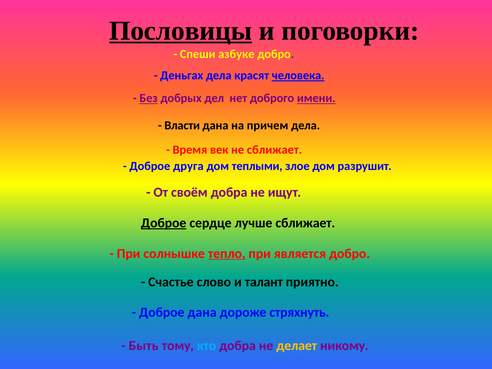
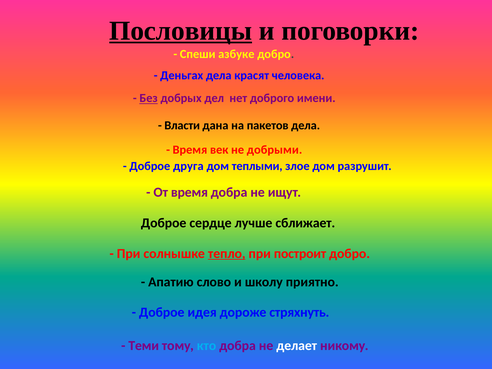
человека underline: present -> none
имени underline: present -> none
причем: причем -> пакетов
не сближает: сближает -> добрыми
От своём: своём -> время
Доброе at (164, 223) underline: present -> none
является: является -> построит
Счастье: Счастье -> Апатию
талант: талант -> школу
Доброе дана: дана -> идея
Быть: Быть -> Теми
делает colour: yellow -> white
